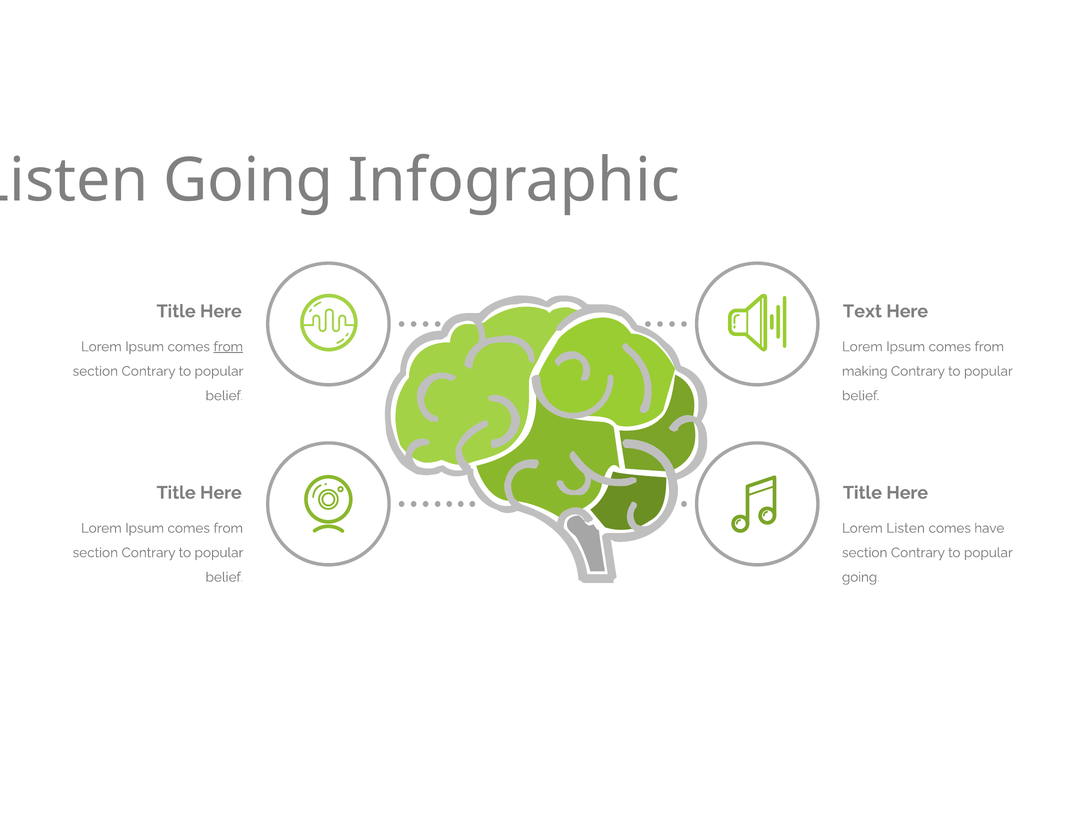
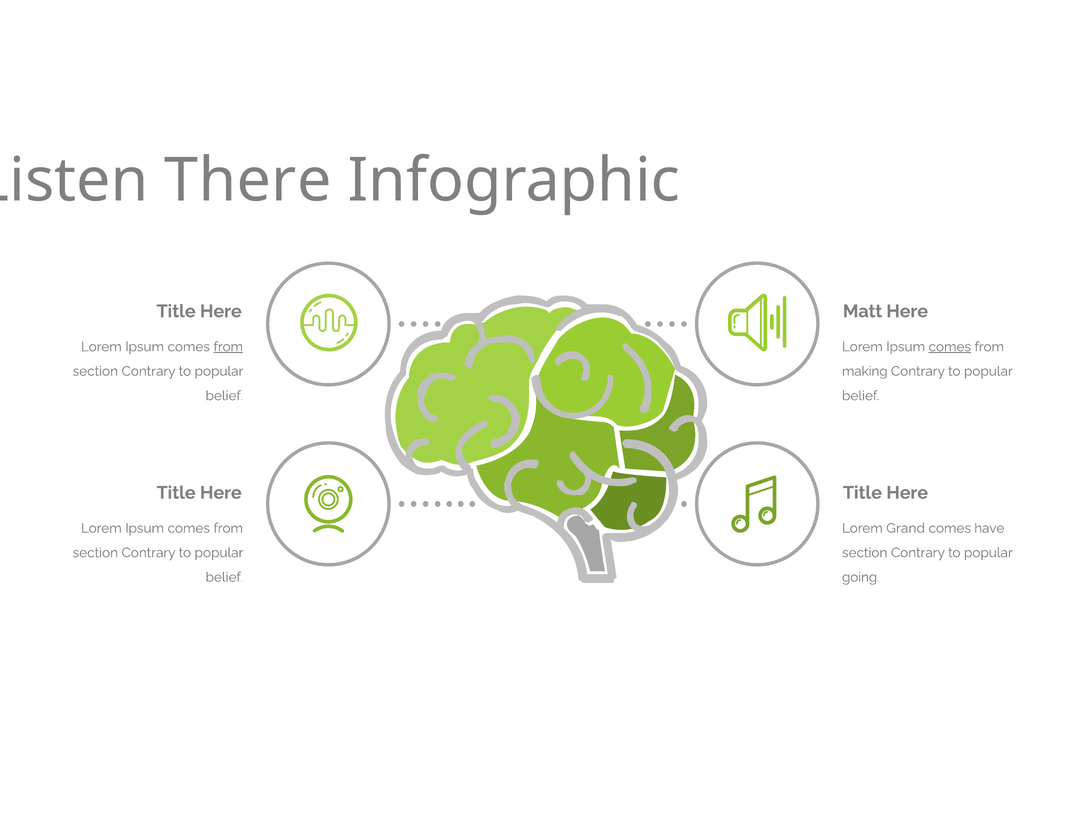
Going at (248, 180): Going -> There
Text: Text -> Matt
comes at (950, 347) underline: none -> present
Lorem Listen: Listen -> Grand
